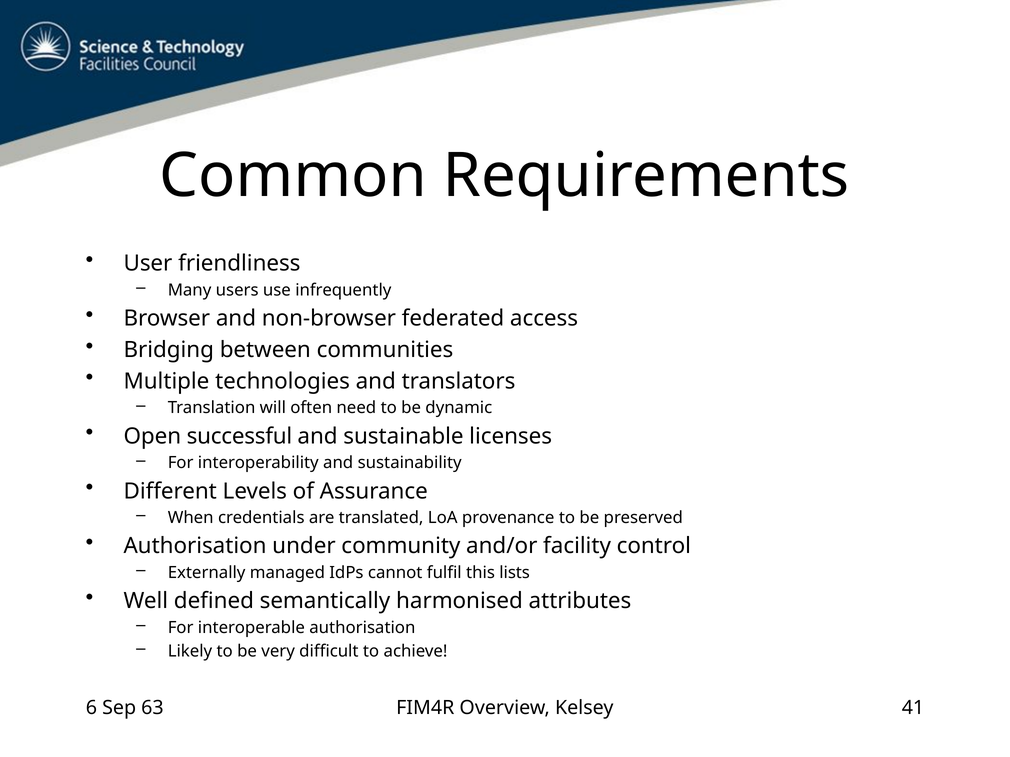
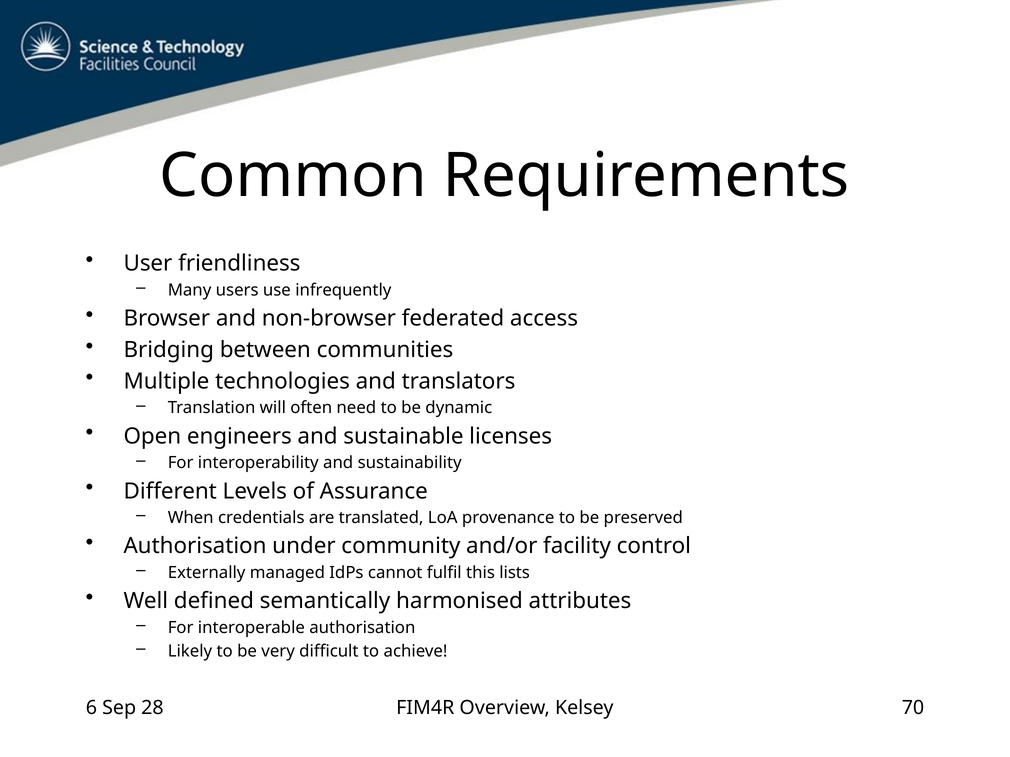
successful: successful -> engineers
63: 63 -> 28
41: 41 -> 70
